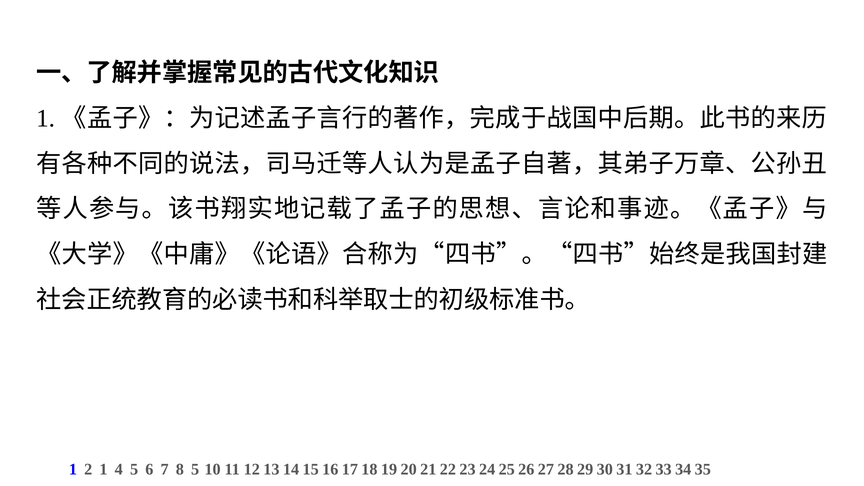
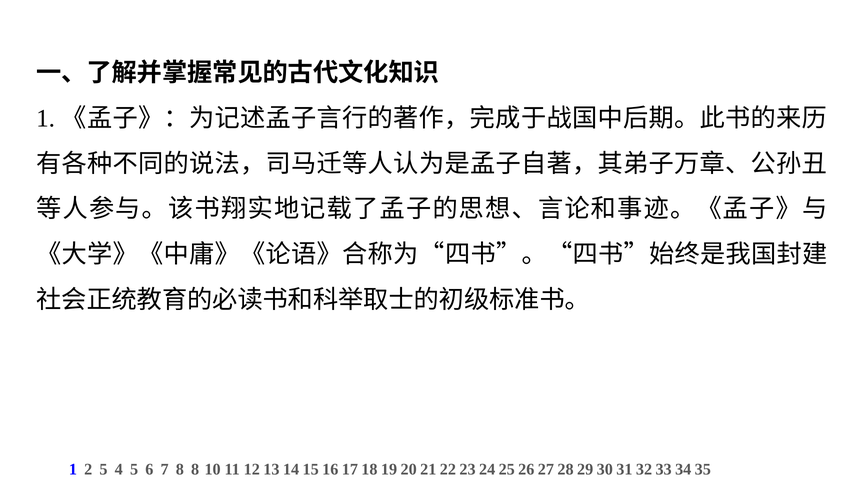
2 1: 1 -> 5
8 5: 5 -> 8
